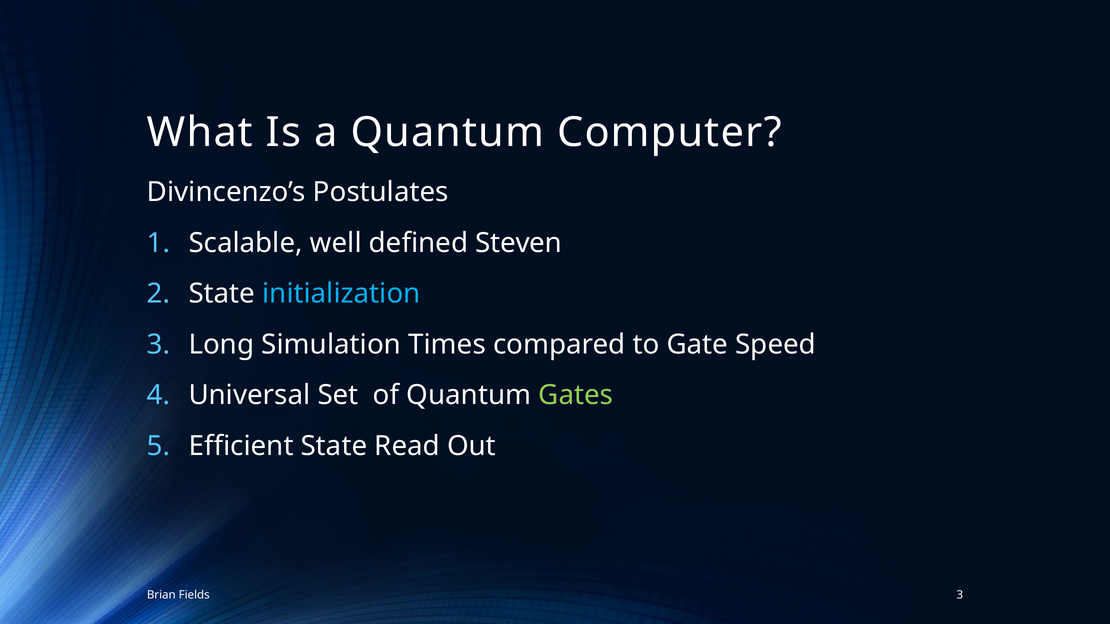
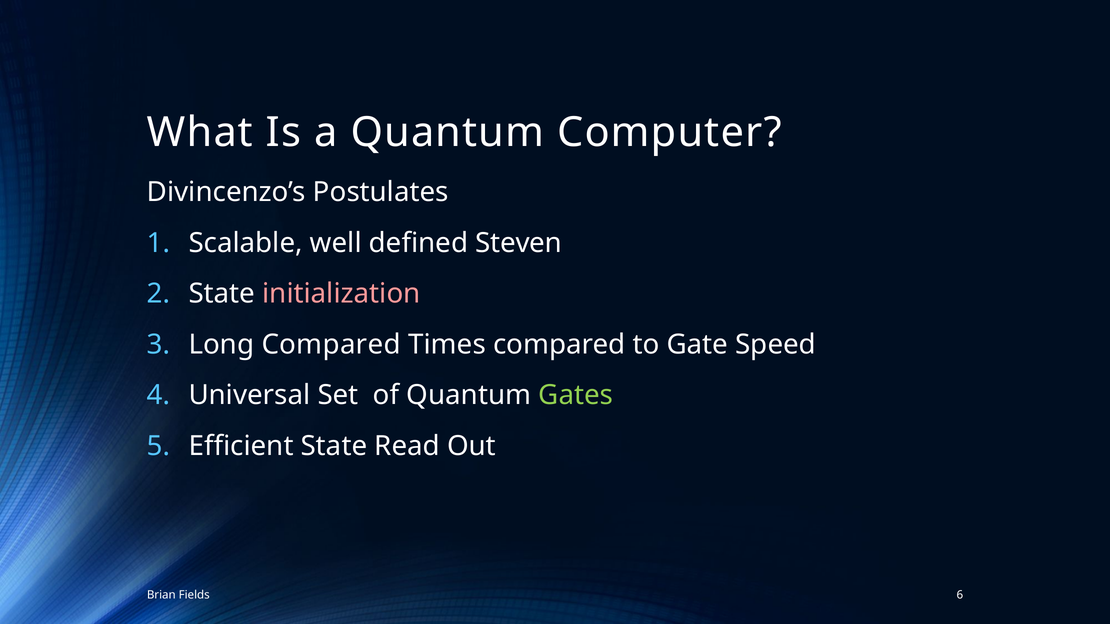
initialization colour: light blue -> pink
Long Simulation: Simulation -> Compared
Fields 3: 3 -> 6
